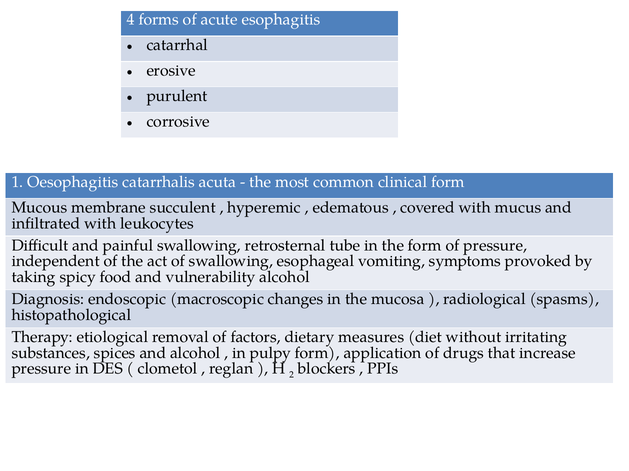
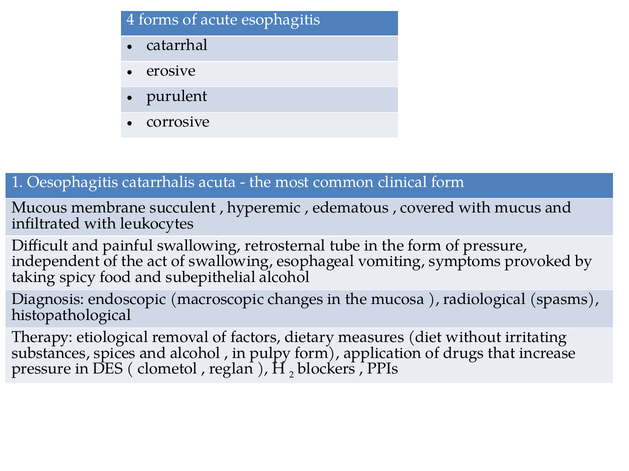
vulnerability: vulnerability -> subepithelial
